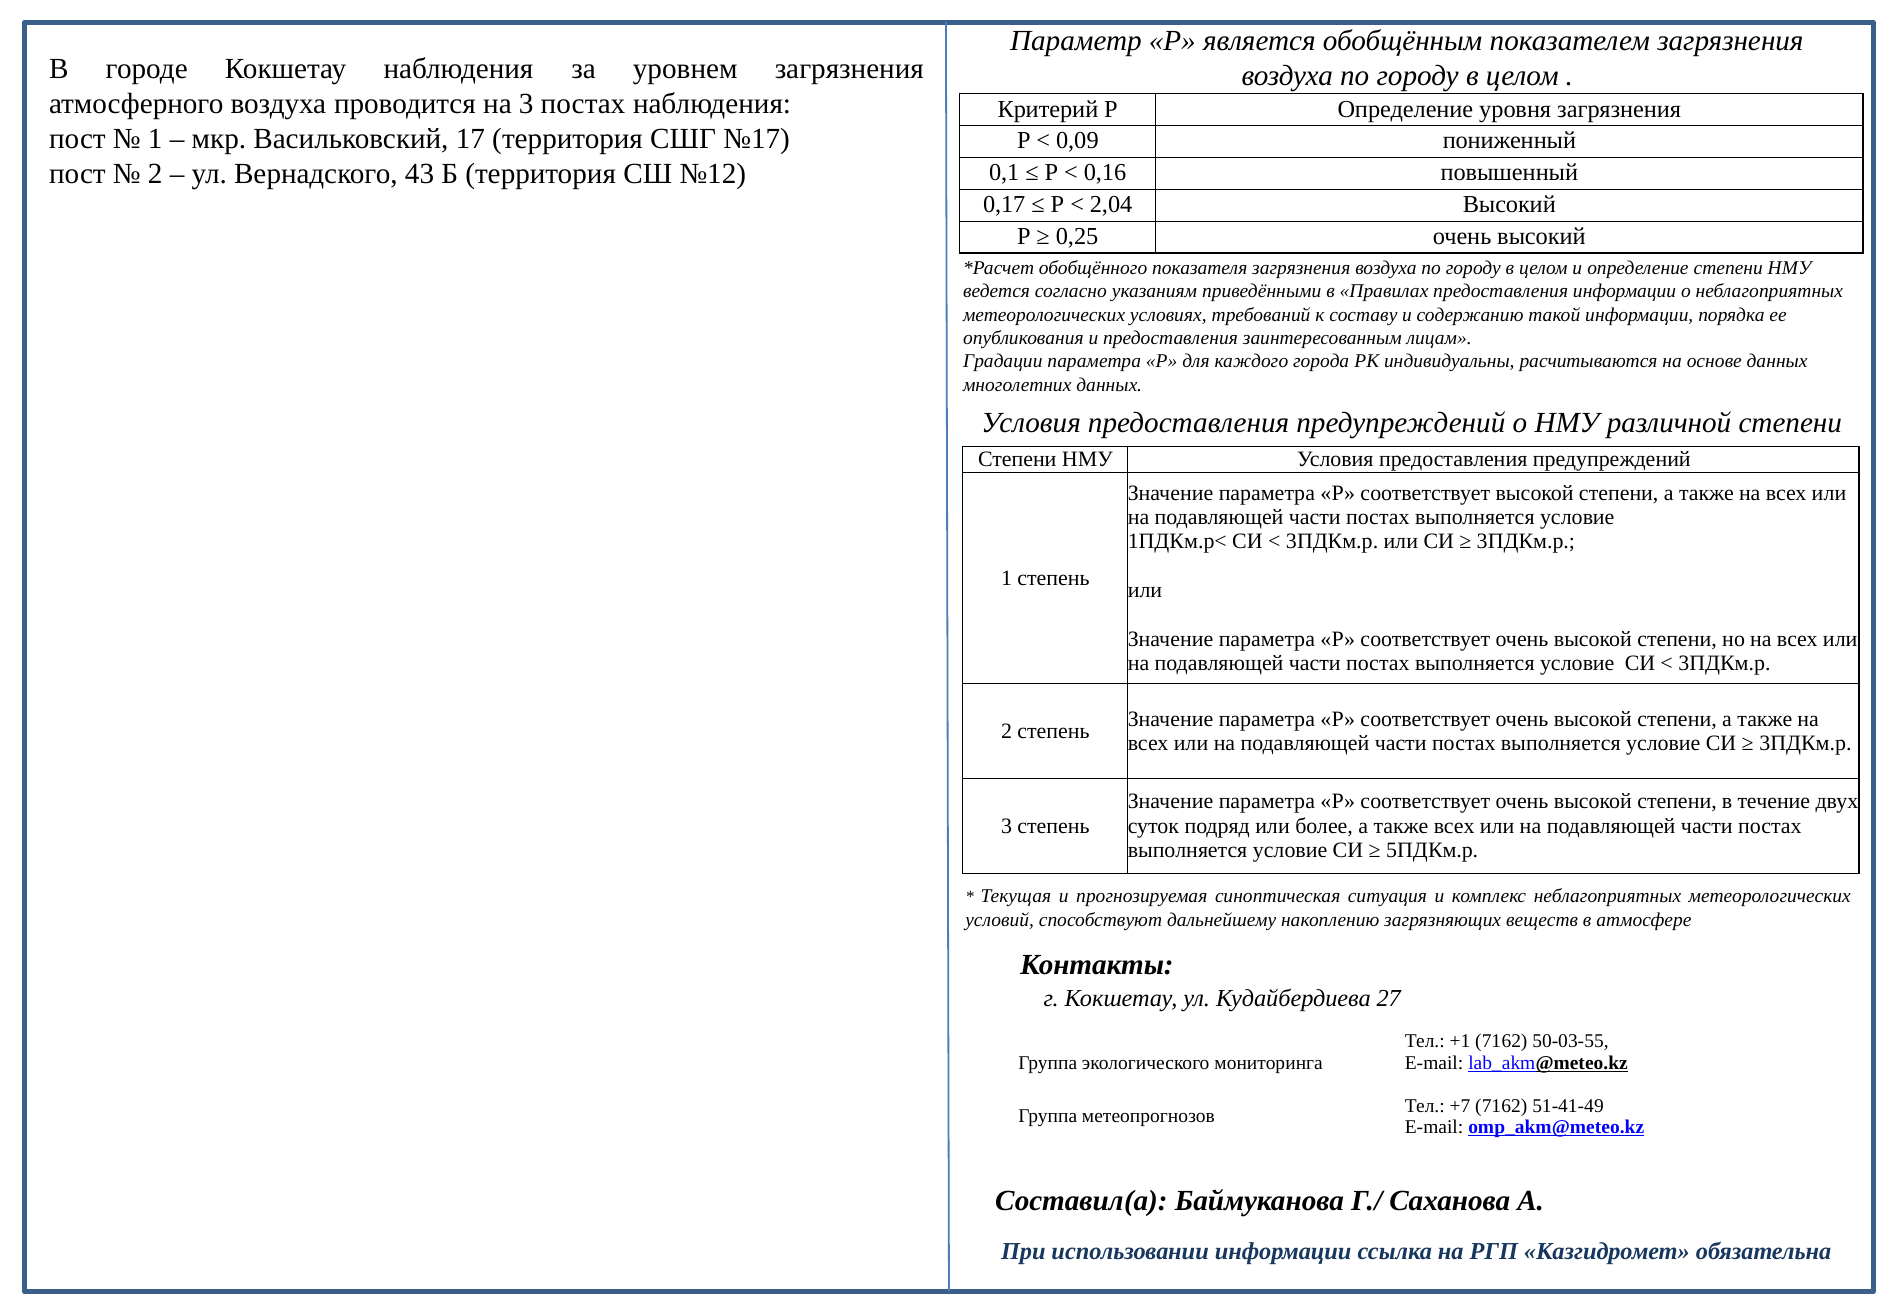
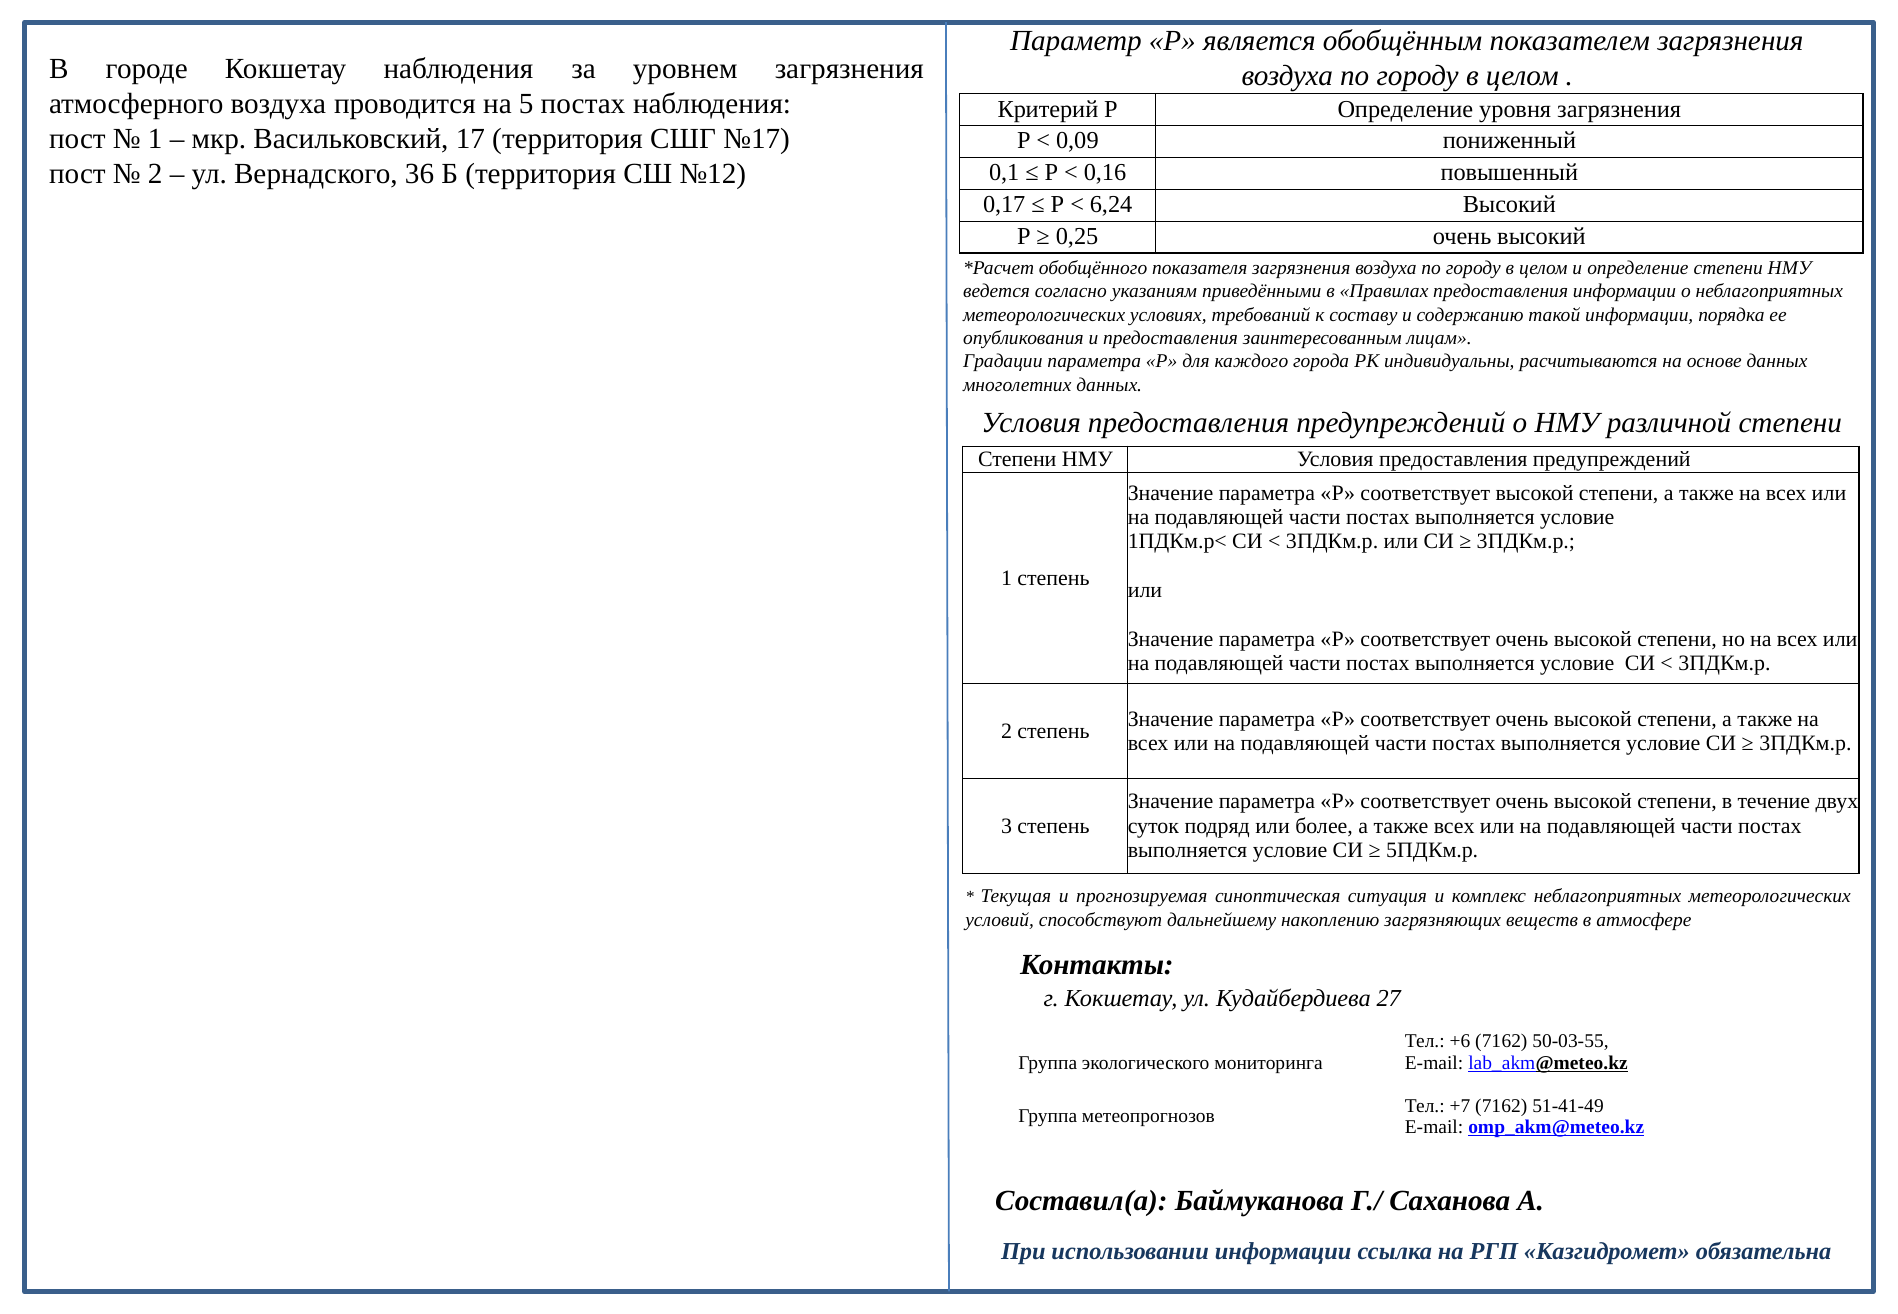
на 3: 3 -> 5
43: 43 -> 36
2,04: 2,04 -> 6,24
+1: +1 -> +6
